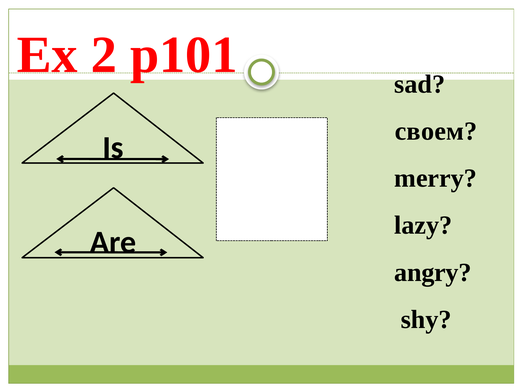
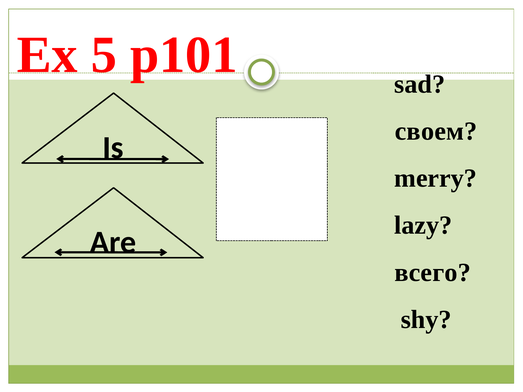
2: 2 -> 5
angry: angry -> всего
